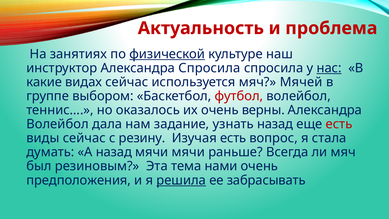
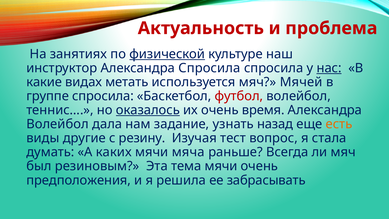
видах сейчас: сейчас -> метать
группе выбором: выбором -> спросила
оказалось underline: none -> present
верны: верны -> время
есть at (339, 124) colour: red -> orange
виды сейчас: сейчас -> другие
Изучая есть: есть -> тест
А назад: назад -> каких
мячи мячи: мячи -> мяча
тема нами: нами -> мячи
решила underline: present -> none
